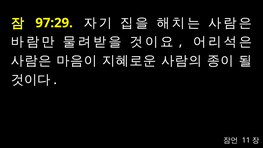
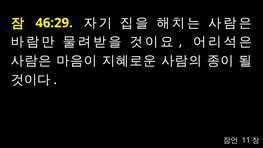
97:29: 97:29 -> 46:29
